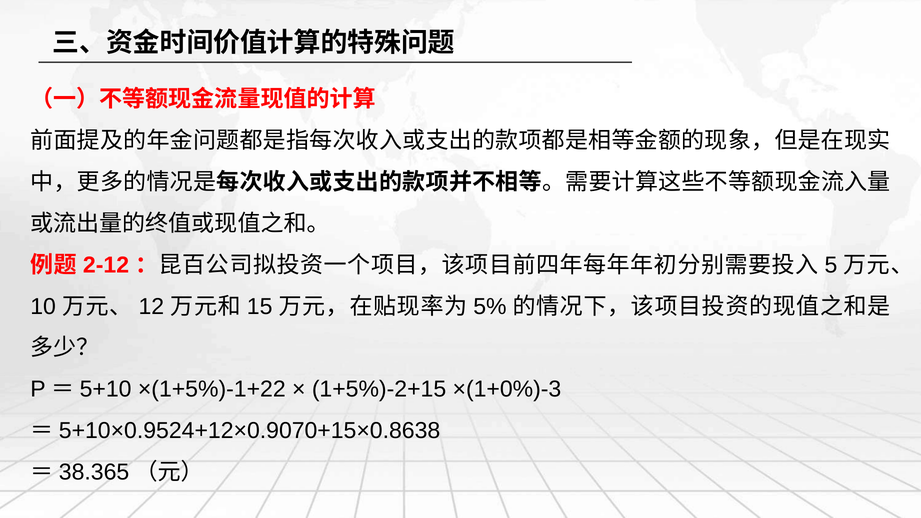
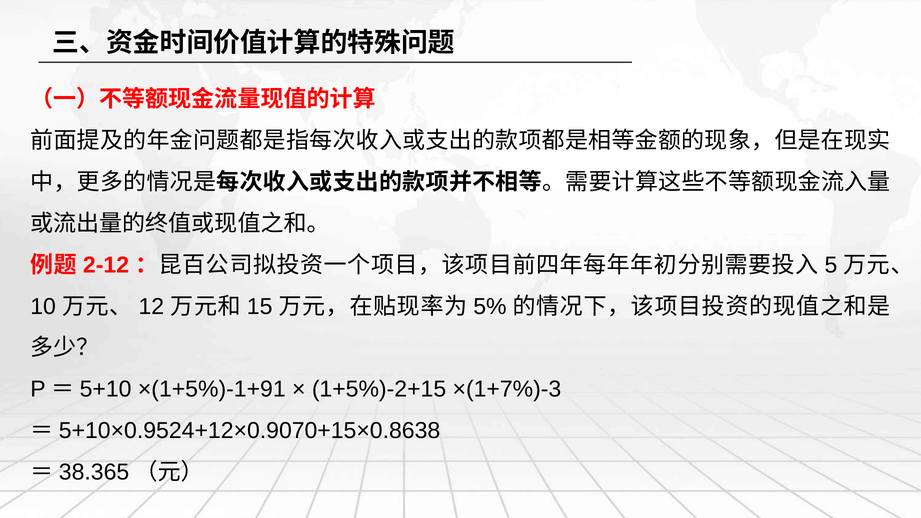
×(1+5%)-1+22: ×(1+5%)-1+22 -> ×(1+5%)-1+91
×(1+0%)-3: ×(1+0%)-3 -> ×(1+7%)-3
